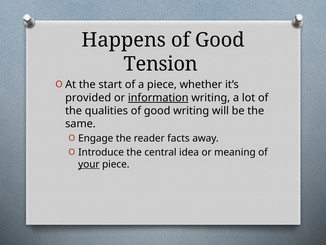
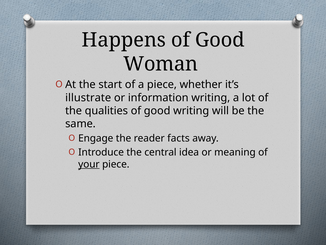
Tension: Tension -> Woman
provided: provided -> illustrate
information underline: present -> none
